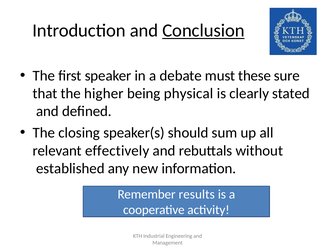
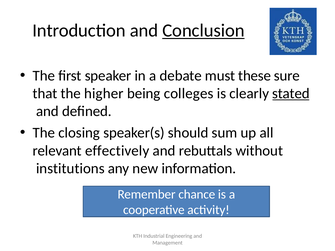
physical: physical -> colleges
stated underline: none -> present
established: established -> institutions
results: results -> chance
